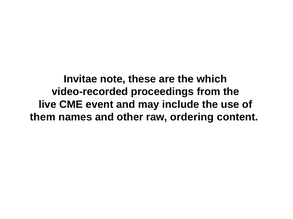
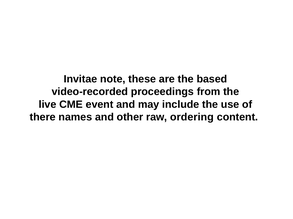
which: which -> based
them: them -> there
